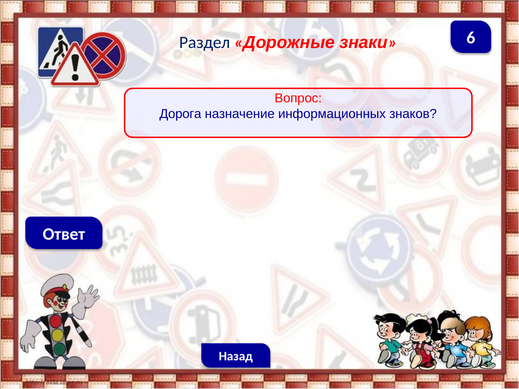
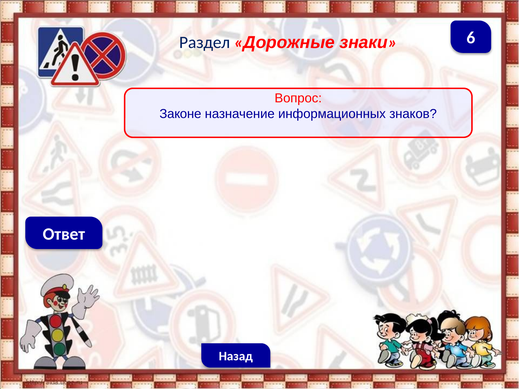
Дорога: Дорога -> Законе
